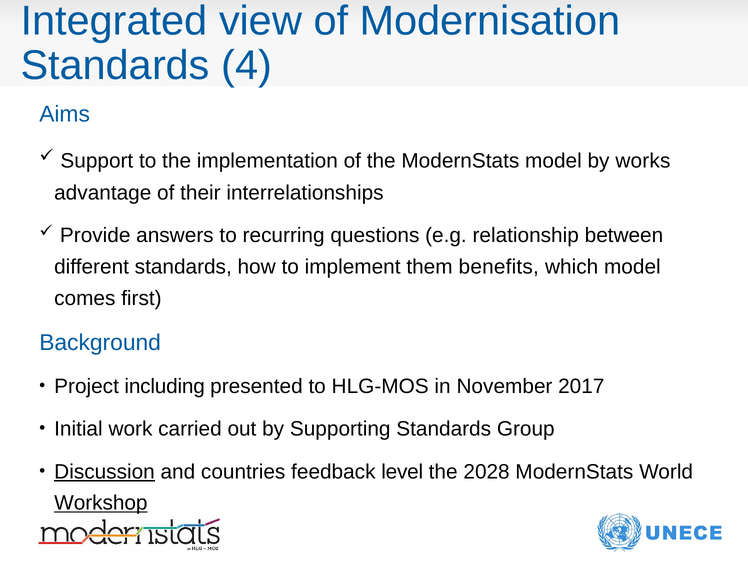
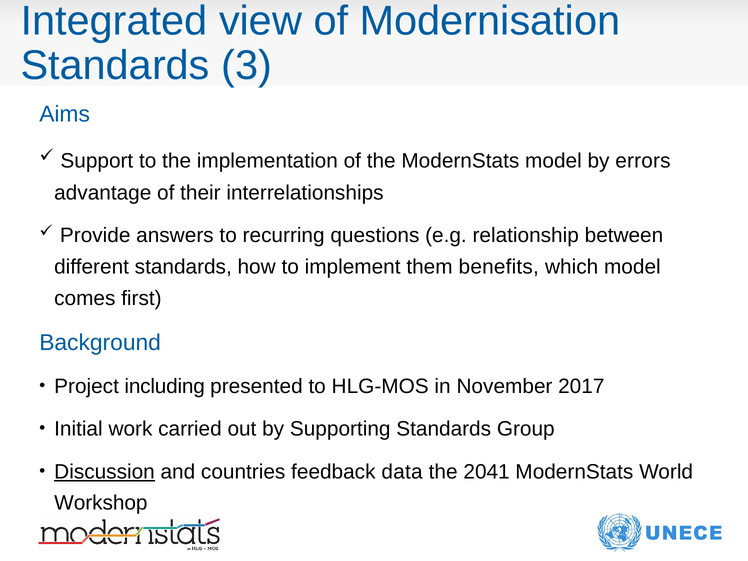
4: 4 -> 3
works: works -> errors
level: level -> data
2028: 2028 -> 2041
Workshop underline: present -> none
